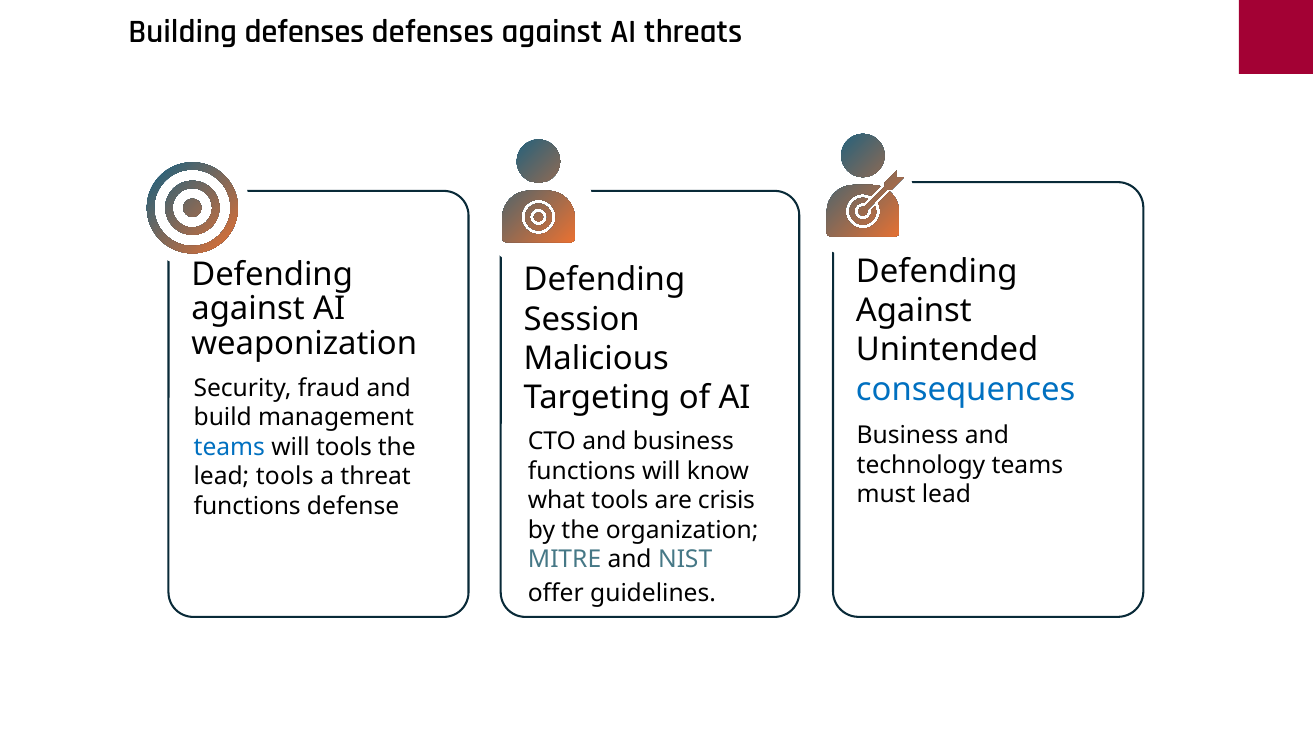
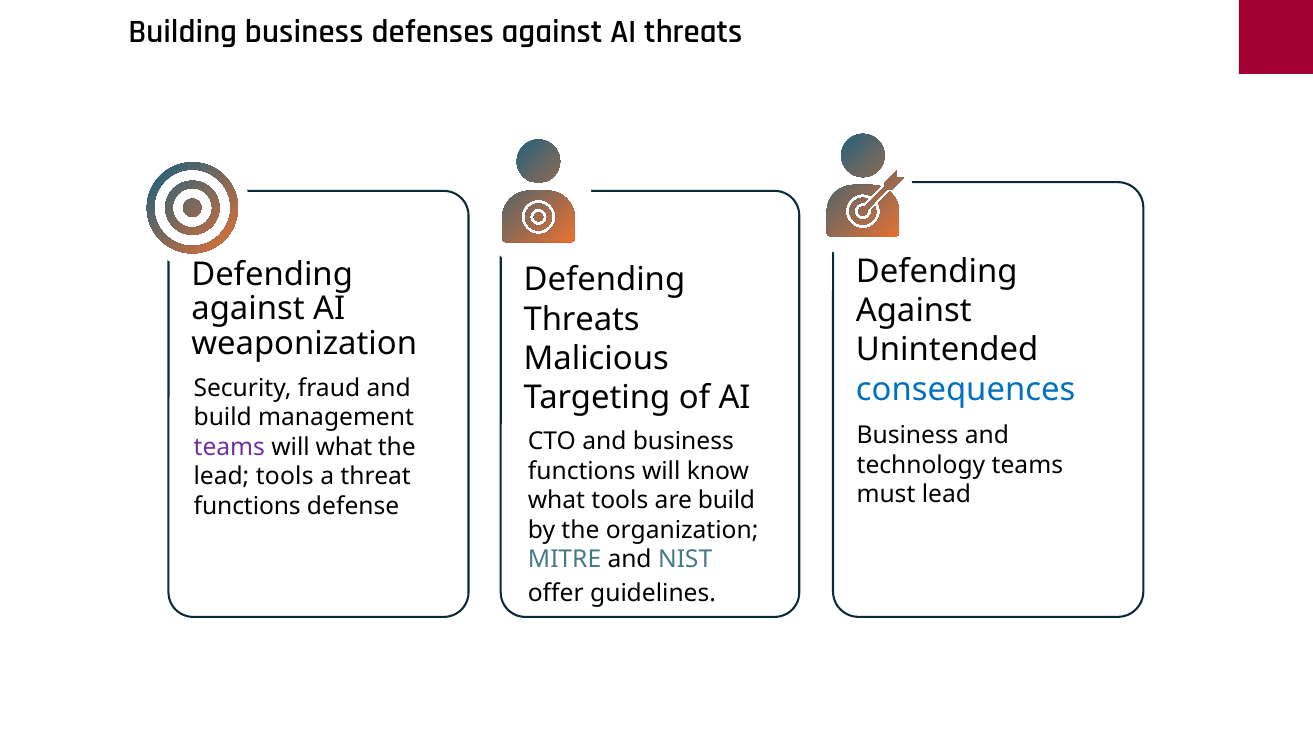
Building defenses: defenses -> business
Session at (582, 320): Session -> Threats
teams at (229, 447) colour: blue -> purple
will tools: tools -> what
are crisis: crisis -> build
